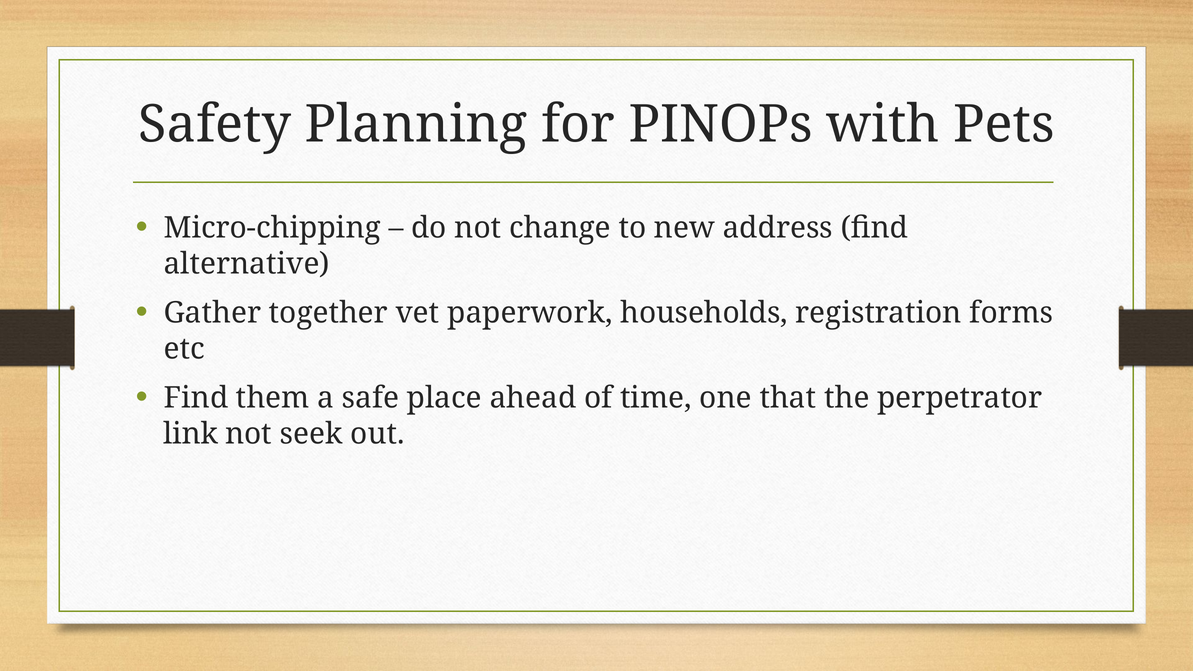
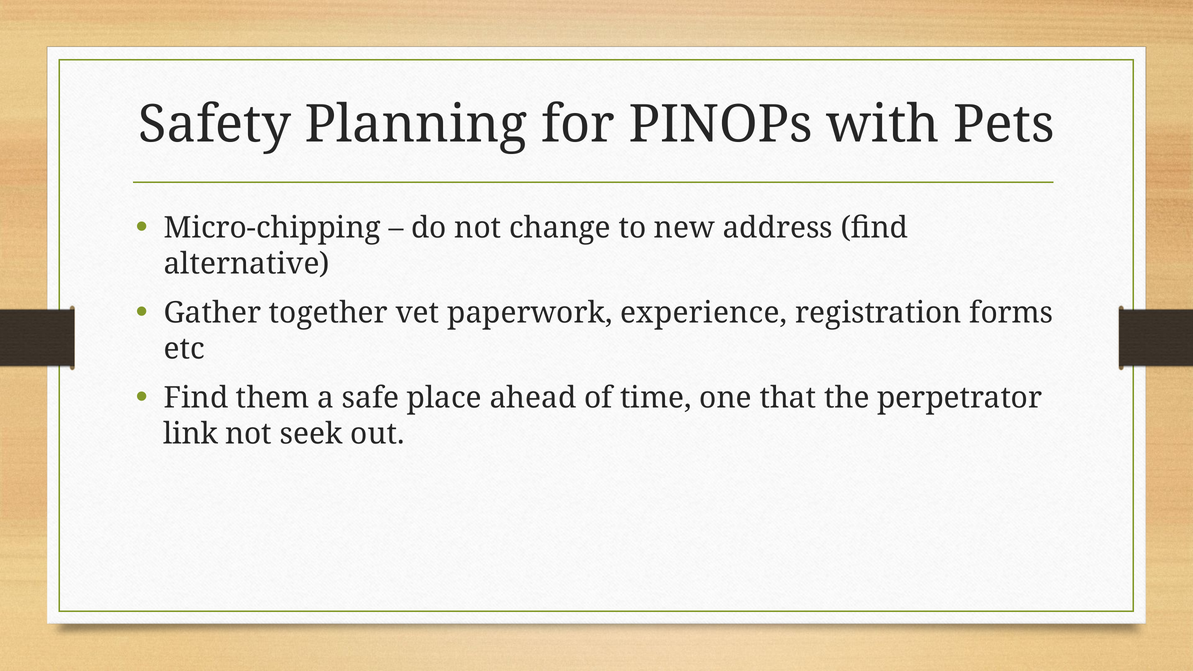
households: households -> experience
